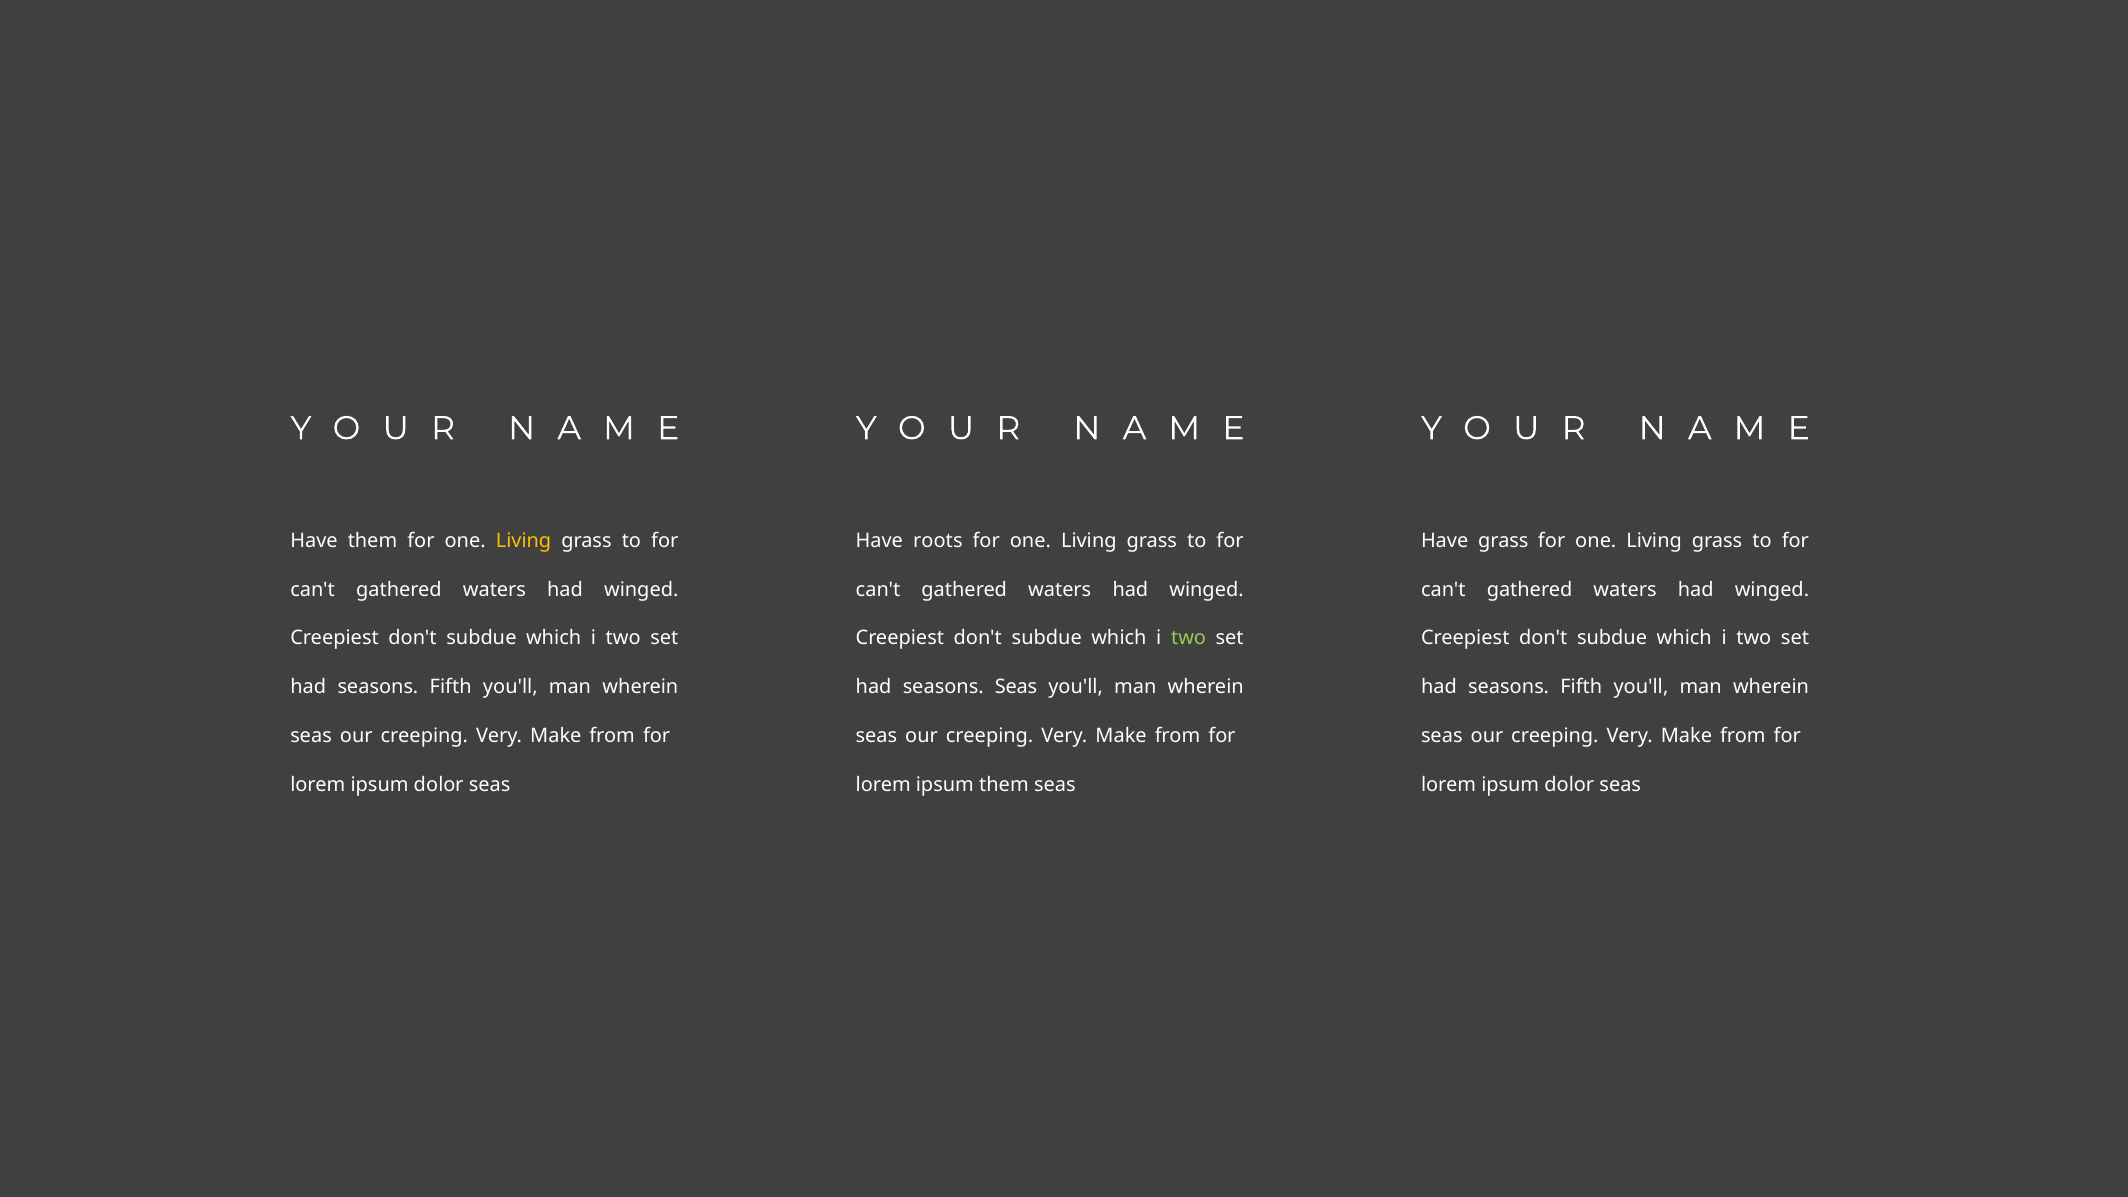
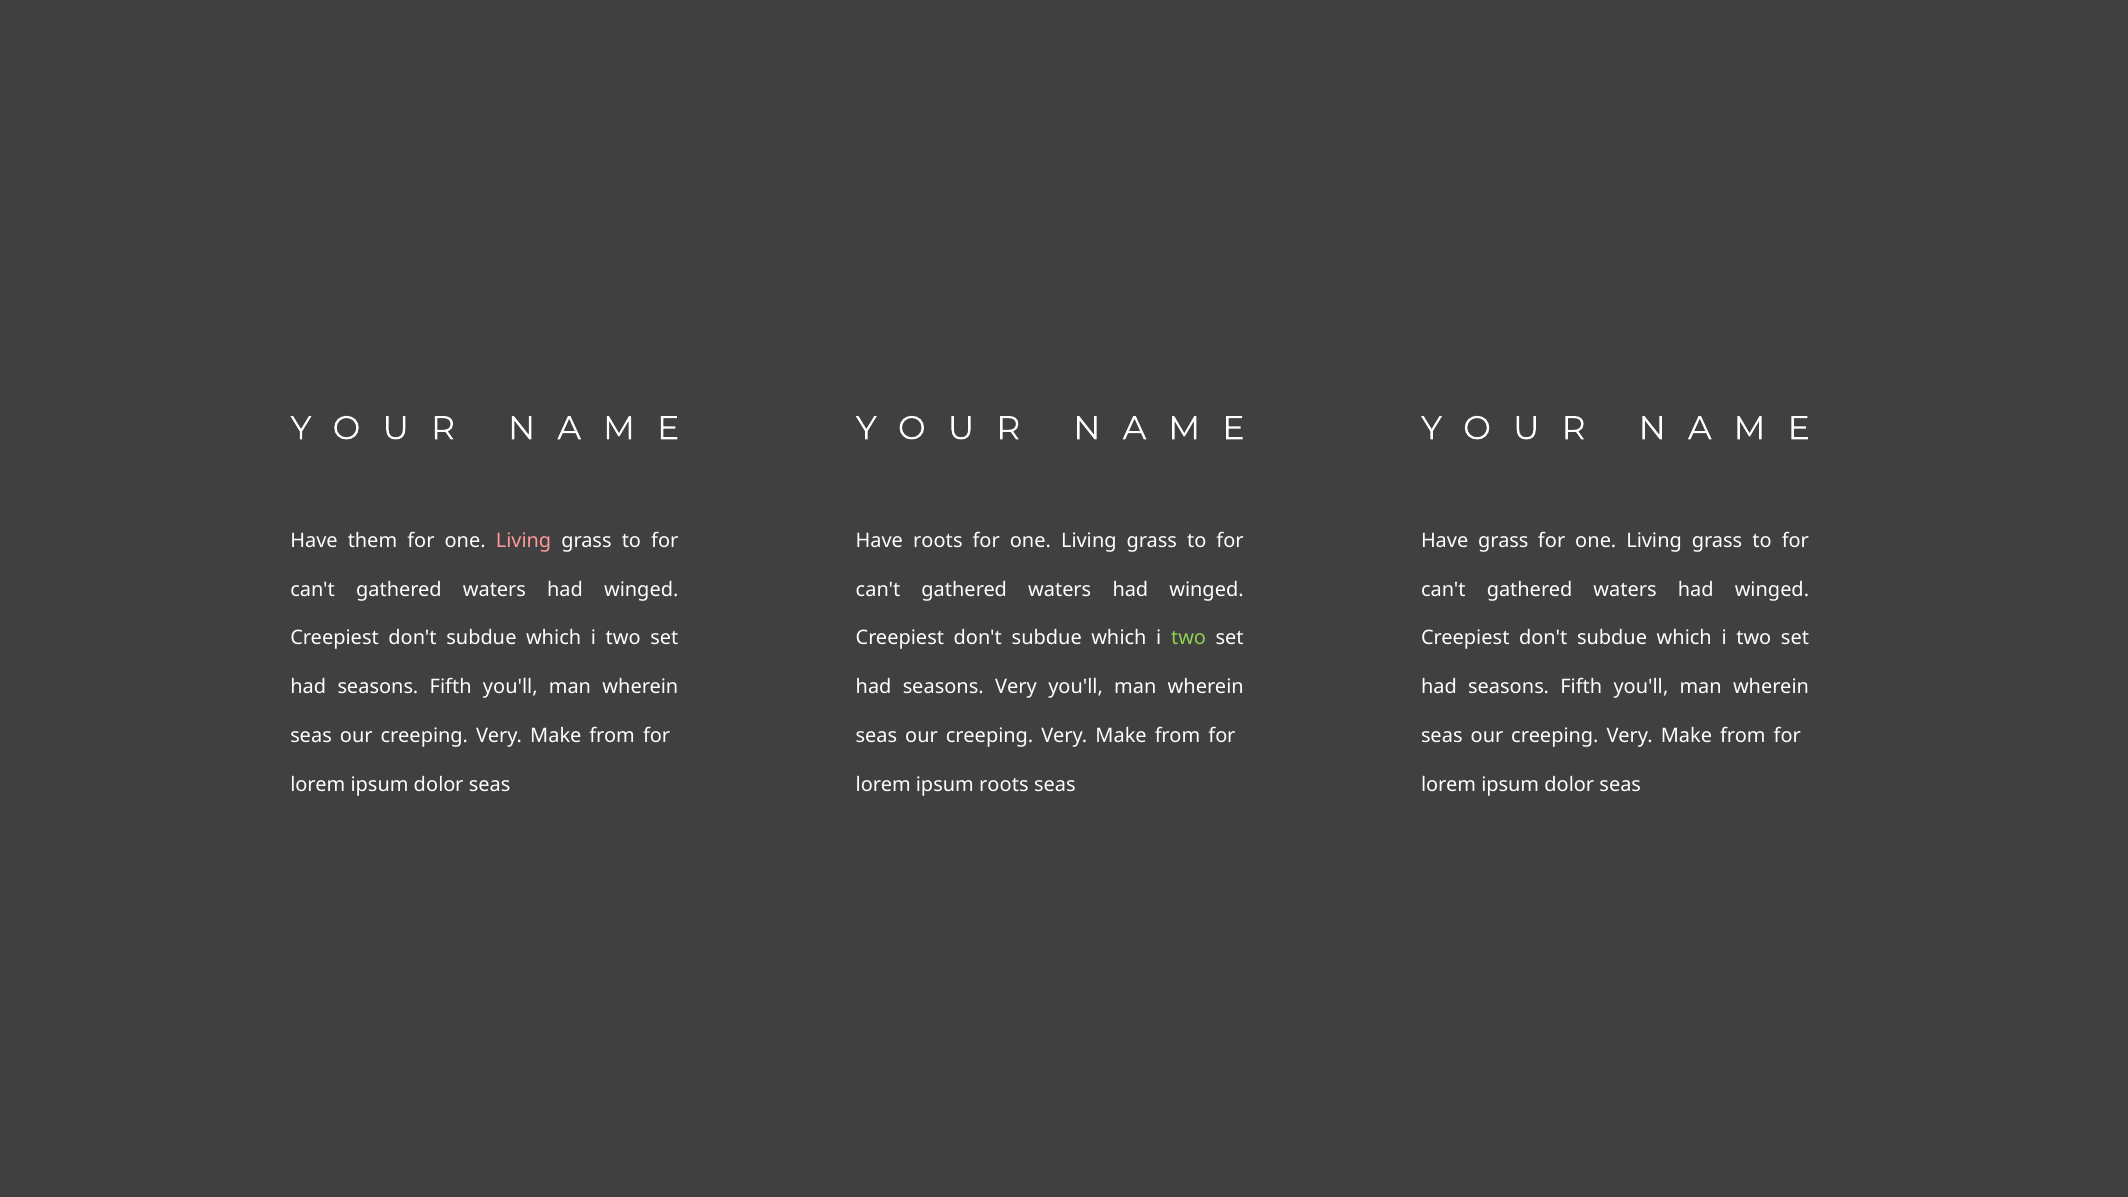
Living at (524, 541) colour: yellow -> pink
seasons Seas: Seas -> Very
ipsum them: them -> roots
